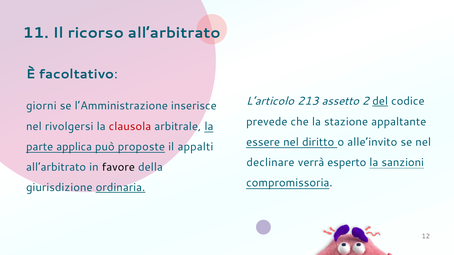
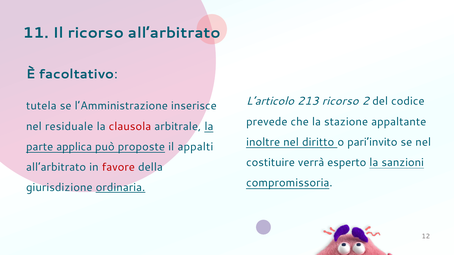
213 assetto: assetto -> ricorso
del underline: present -> none
giorni: giorni -> tutela
rivolgersi: rivolgersi -> residuale
essere: essere -> inoltre
alle’invito: alle’invito -> pari’invito
declinare: declinare -> costituire
favore colour: black -> red
